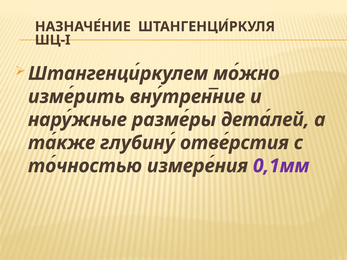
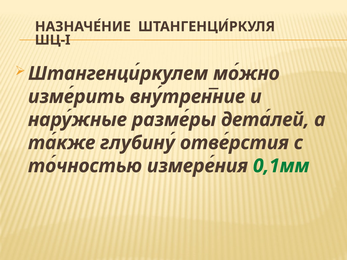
0,1мм colour: purple -> green
